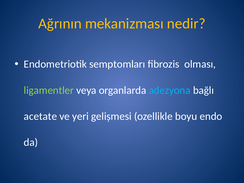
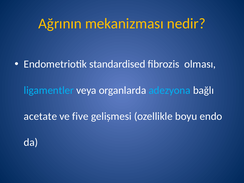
semptomları: semptomları -> standardised
ligamentler colour: light green -> light blue
yeri: yeri -> five
